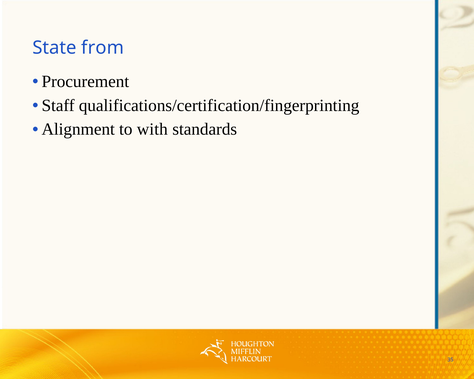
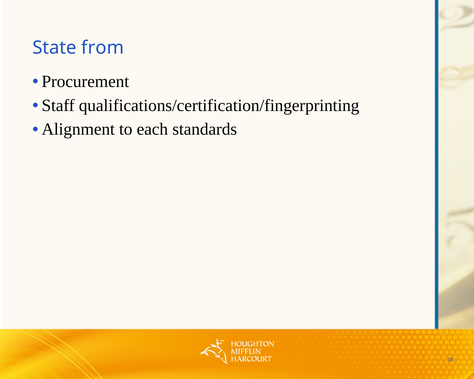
with: with -> each
